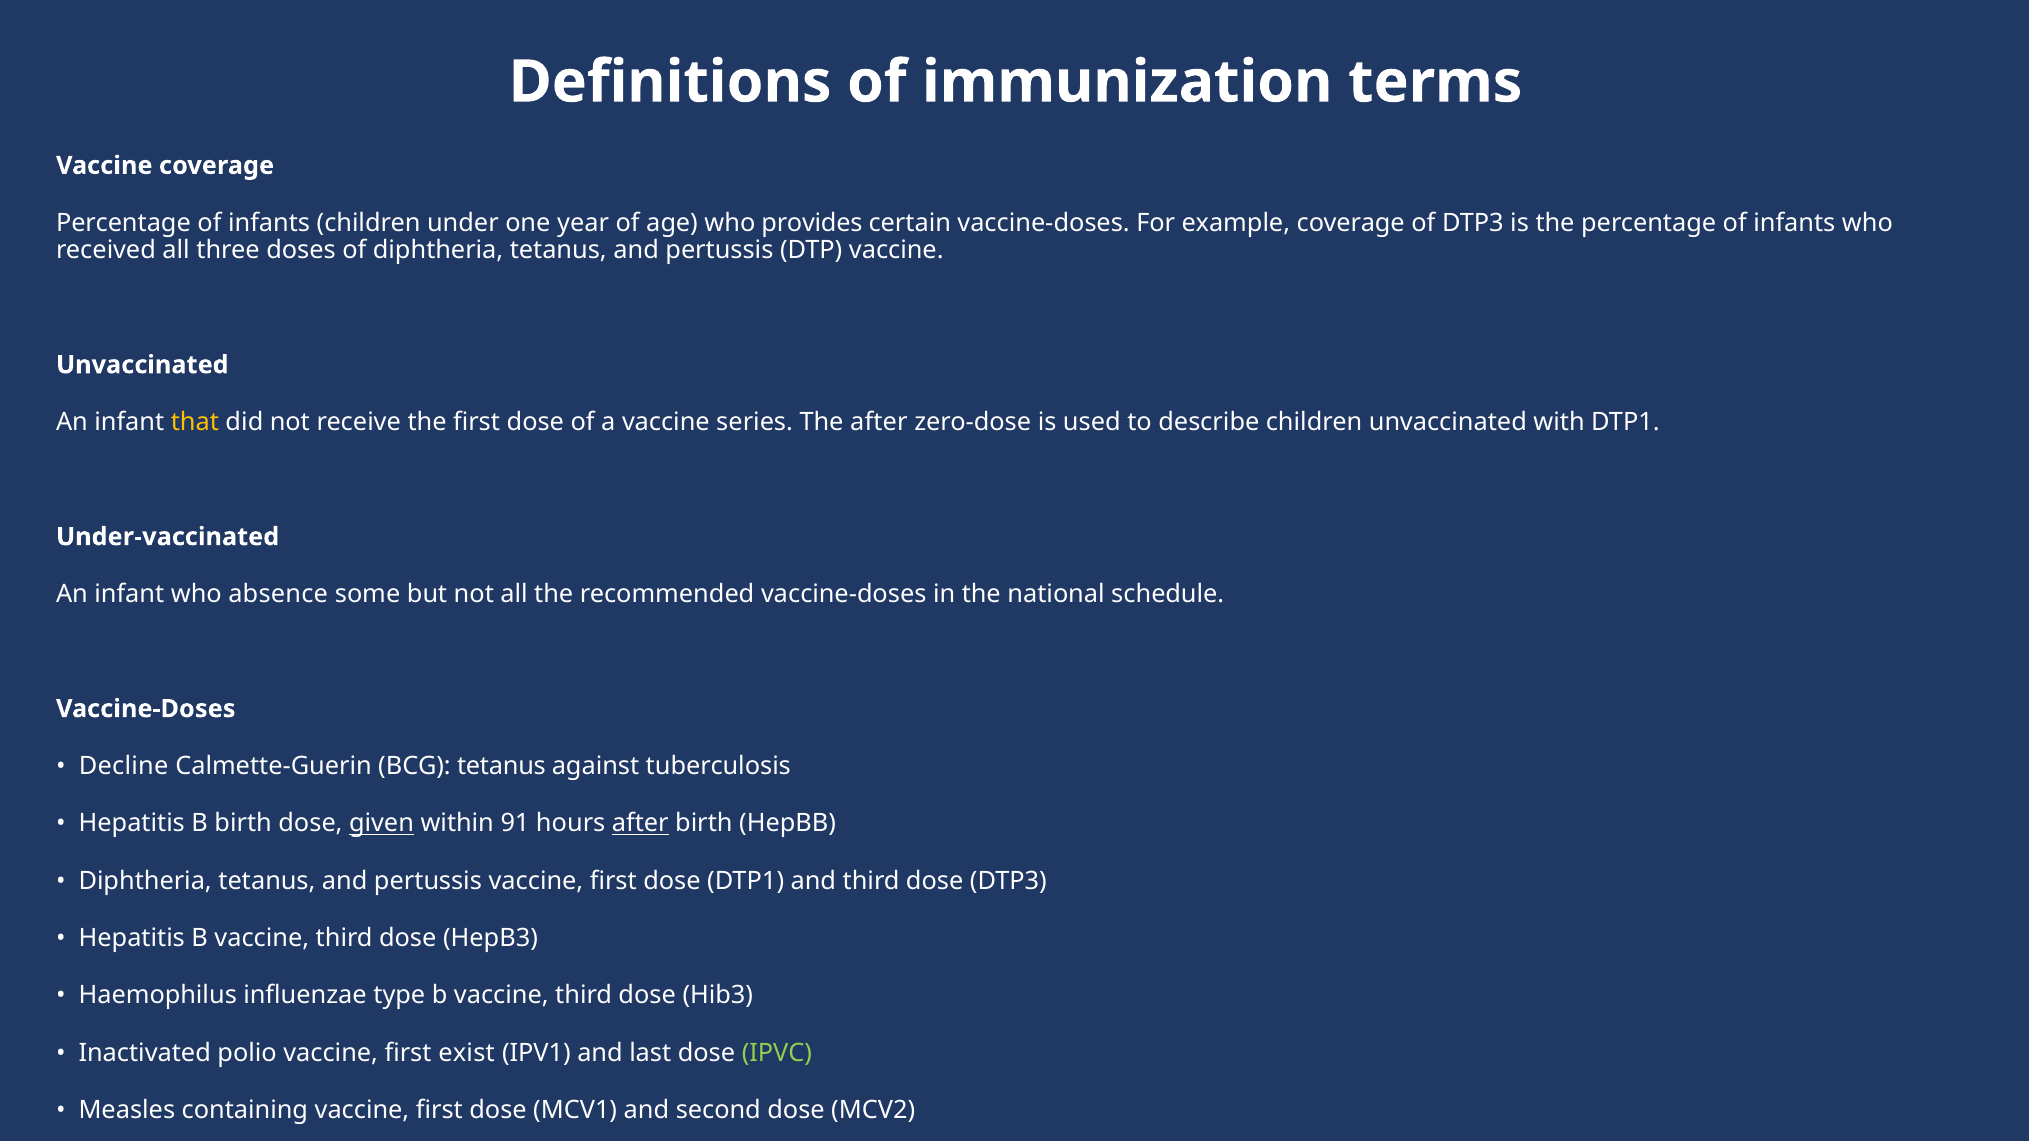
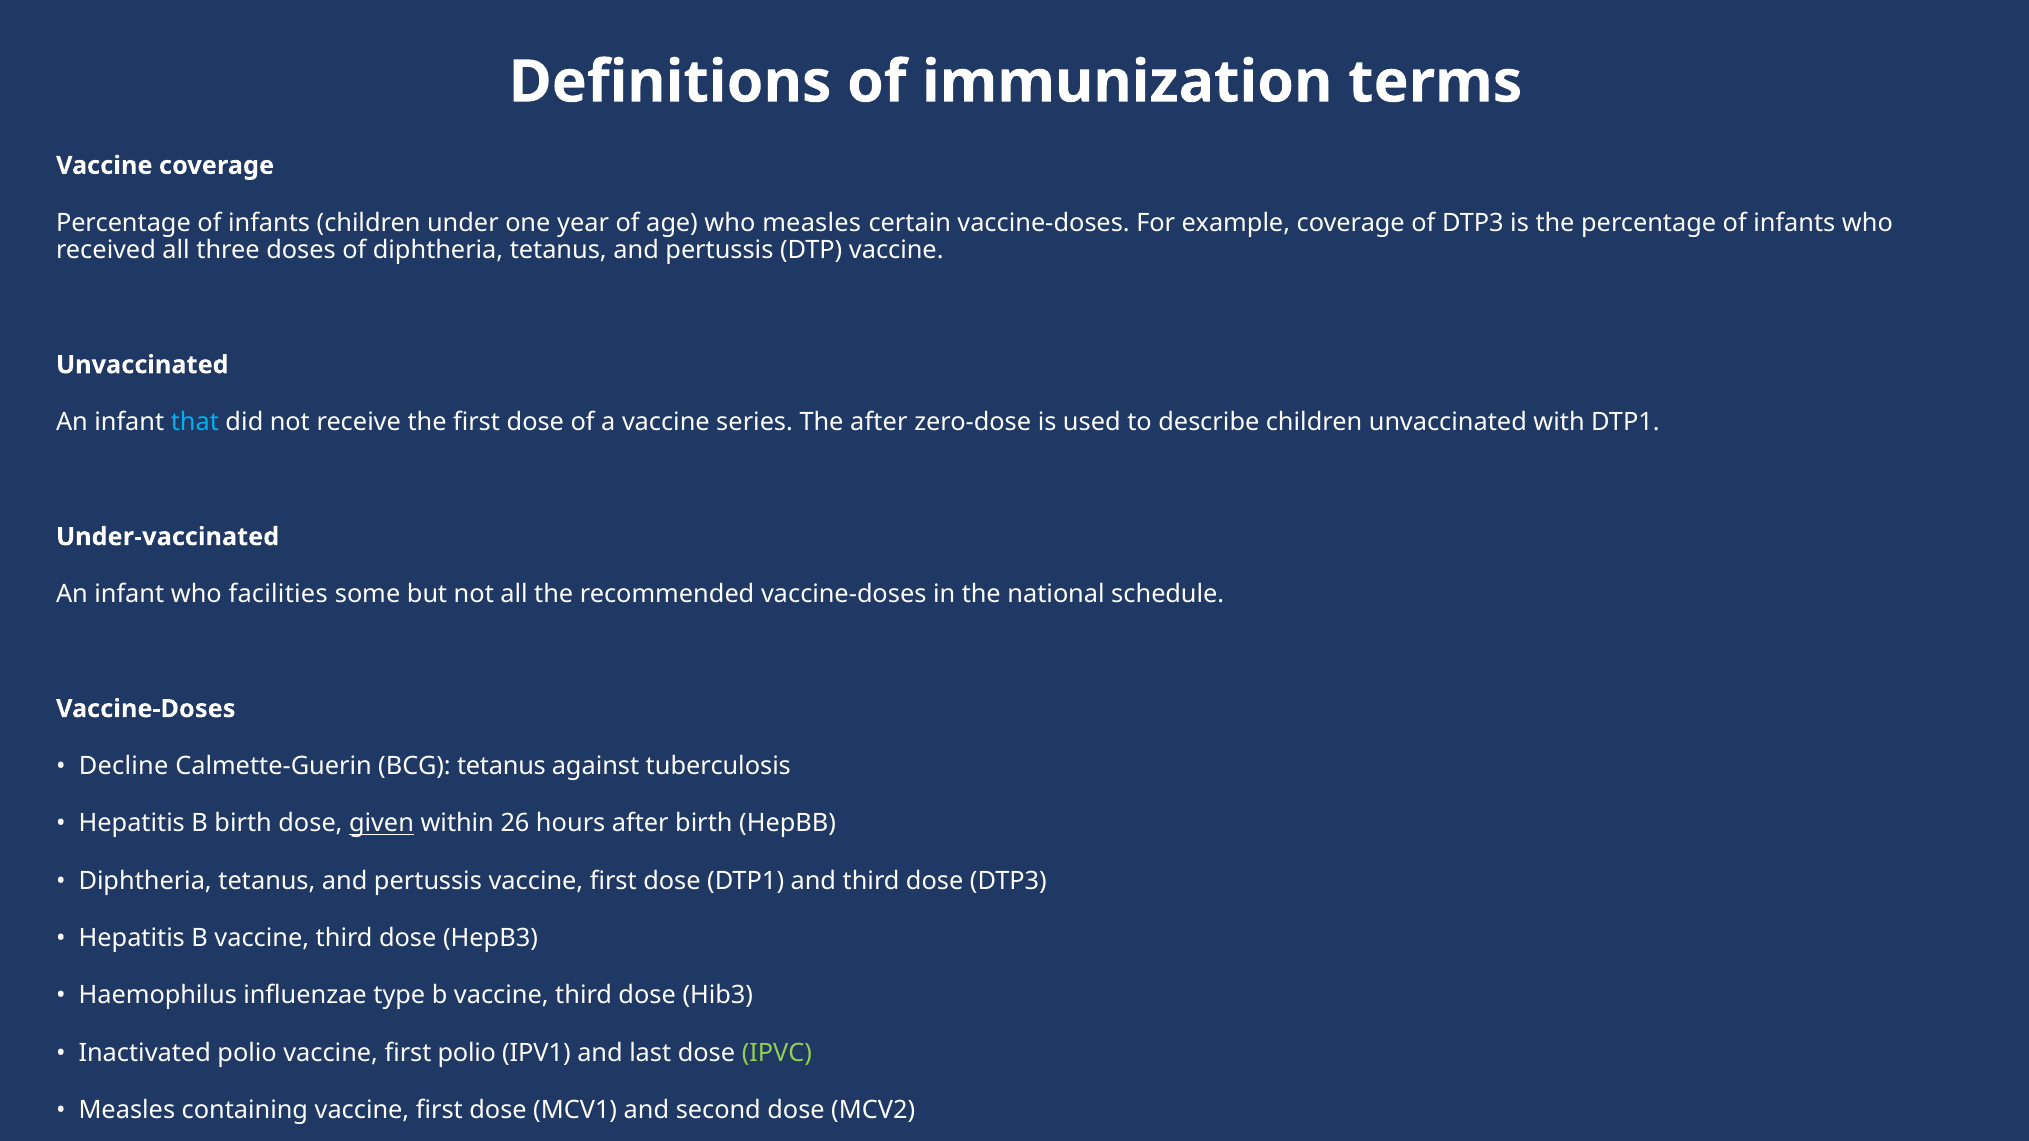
who provides: provides -> measles
that at (195, 422) colour: yellow -> light blue
absence: absence -> facilities
91: 91 -> 26
after at (640, 824) underline: present -> none
first exist: exist -> polio
